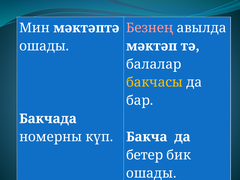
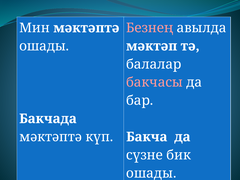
бакчасы colour: yellow -> pink
номерны at (51, 137): номерны -> мәктәптә
бетер: бетер -> сүзне
